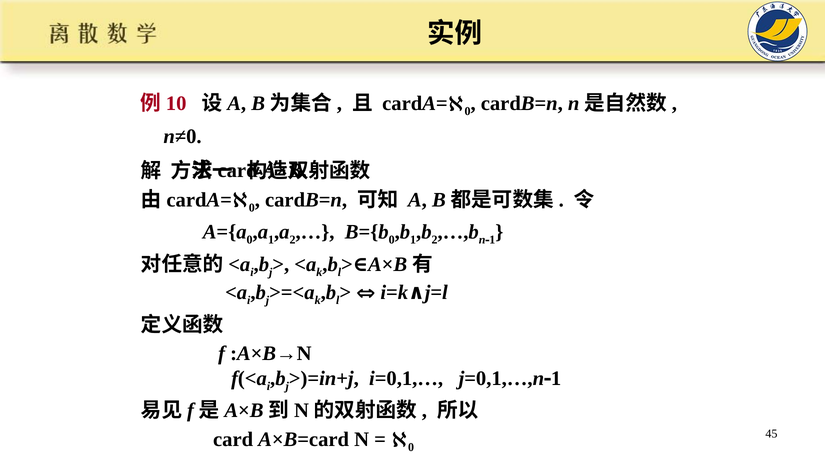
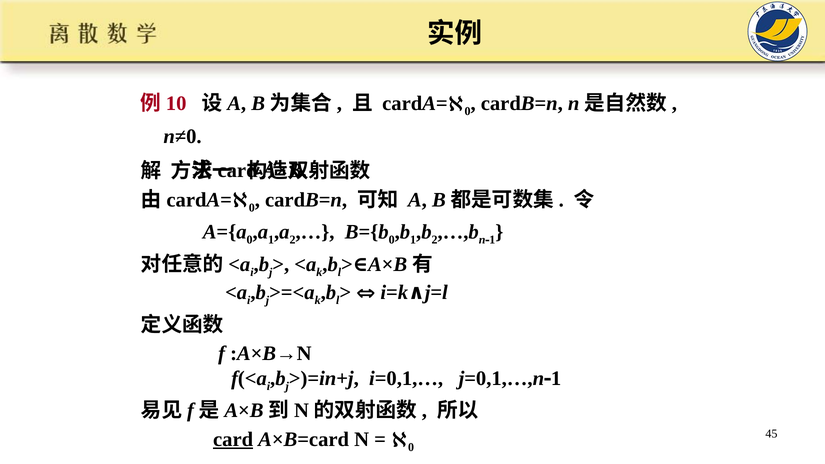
card underline: none -> present
